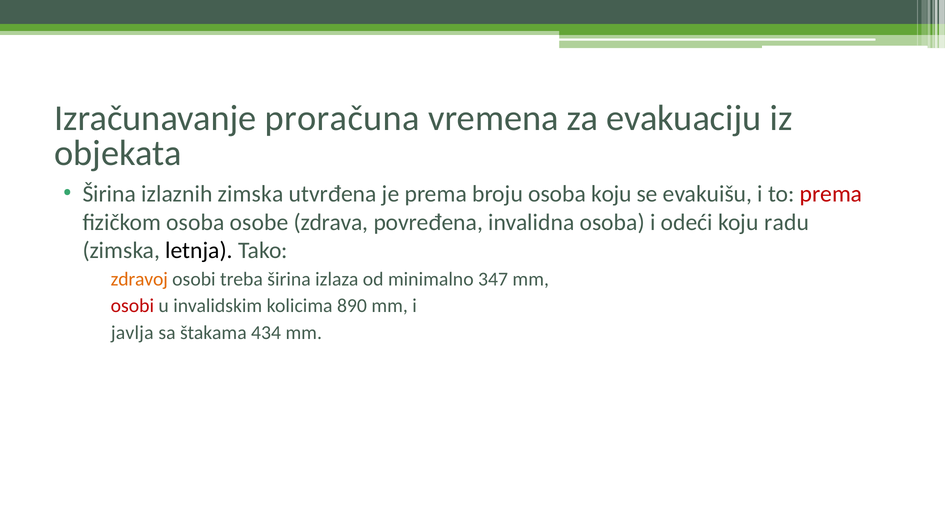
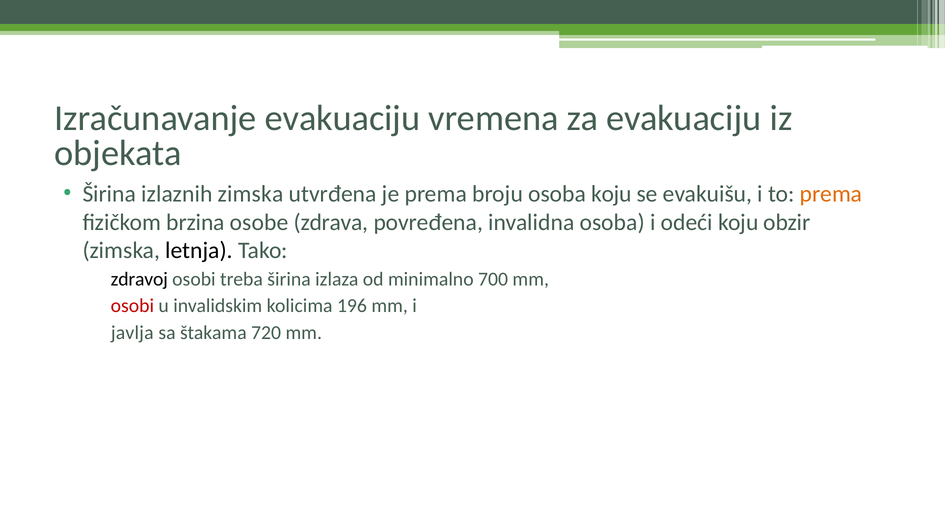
Izračunavanje proračuna: proračuna -> evakuaciju
prema at (831, 194) colour: red -> orange
fizičkom osoba: osoba -> brzina
radu: radu -> obzir
zdravoj colour: orange -> black
347: 347 -> 700
890: 890 -> 196
434: 434 -> 720
